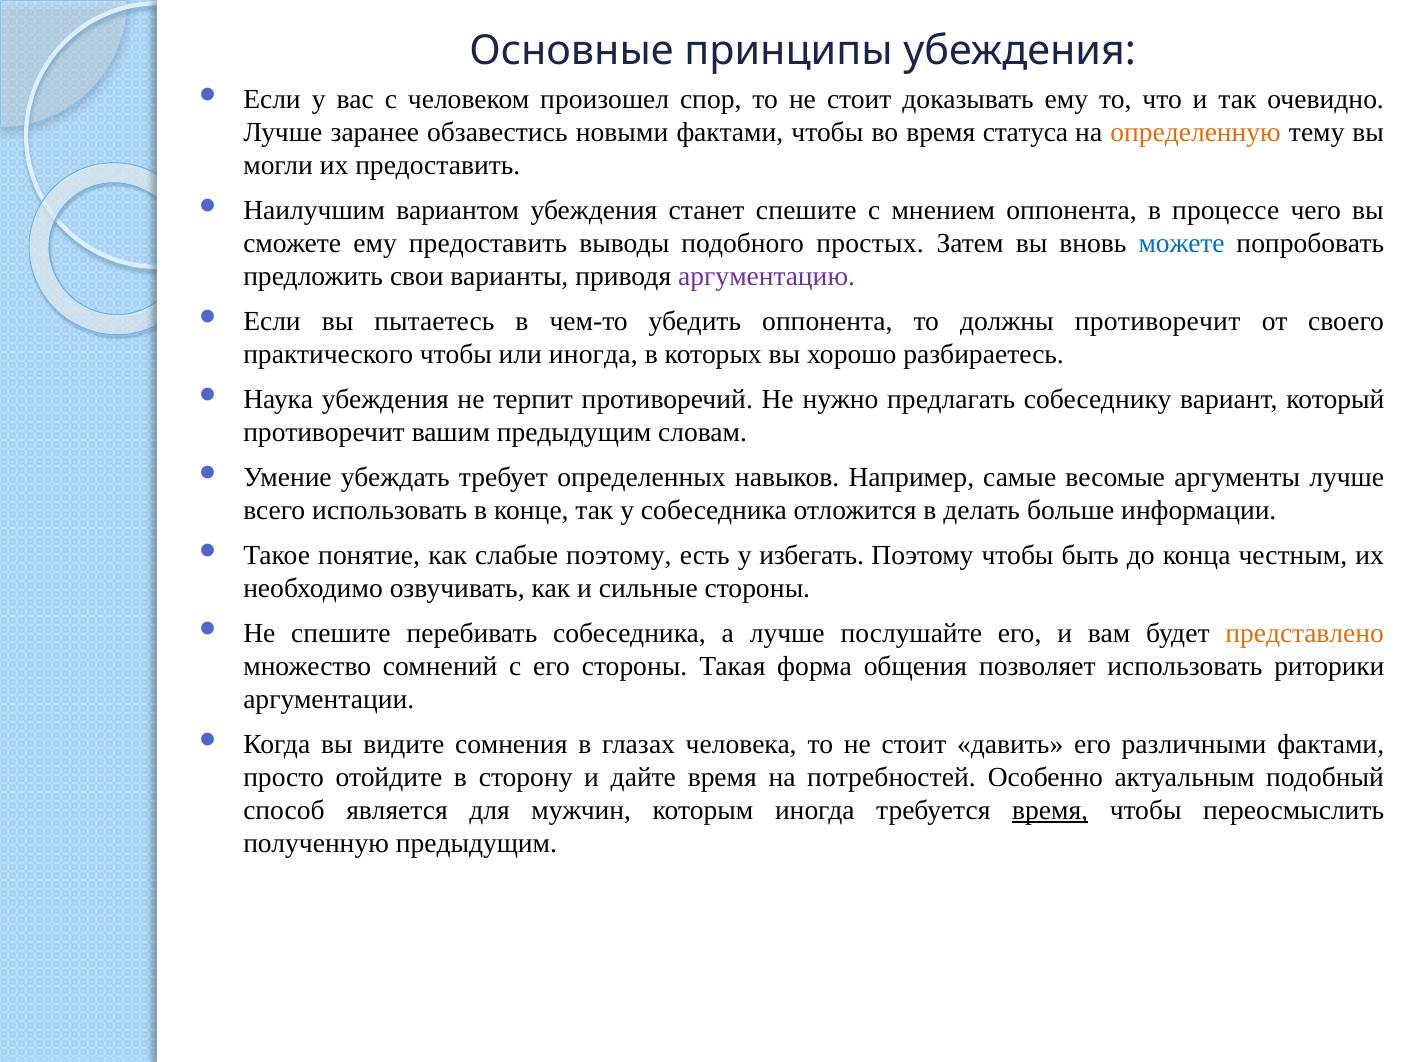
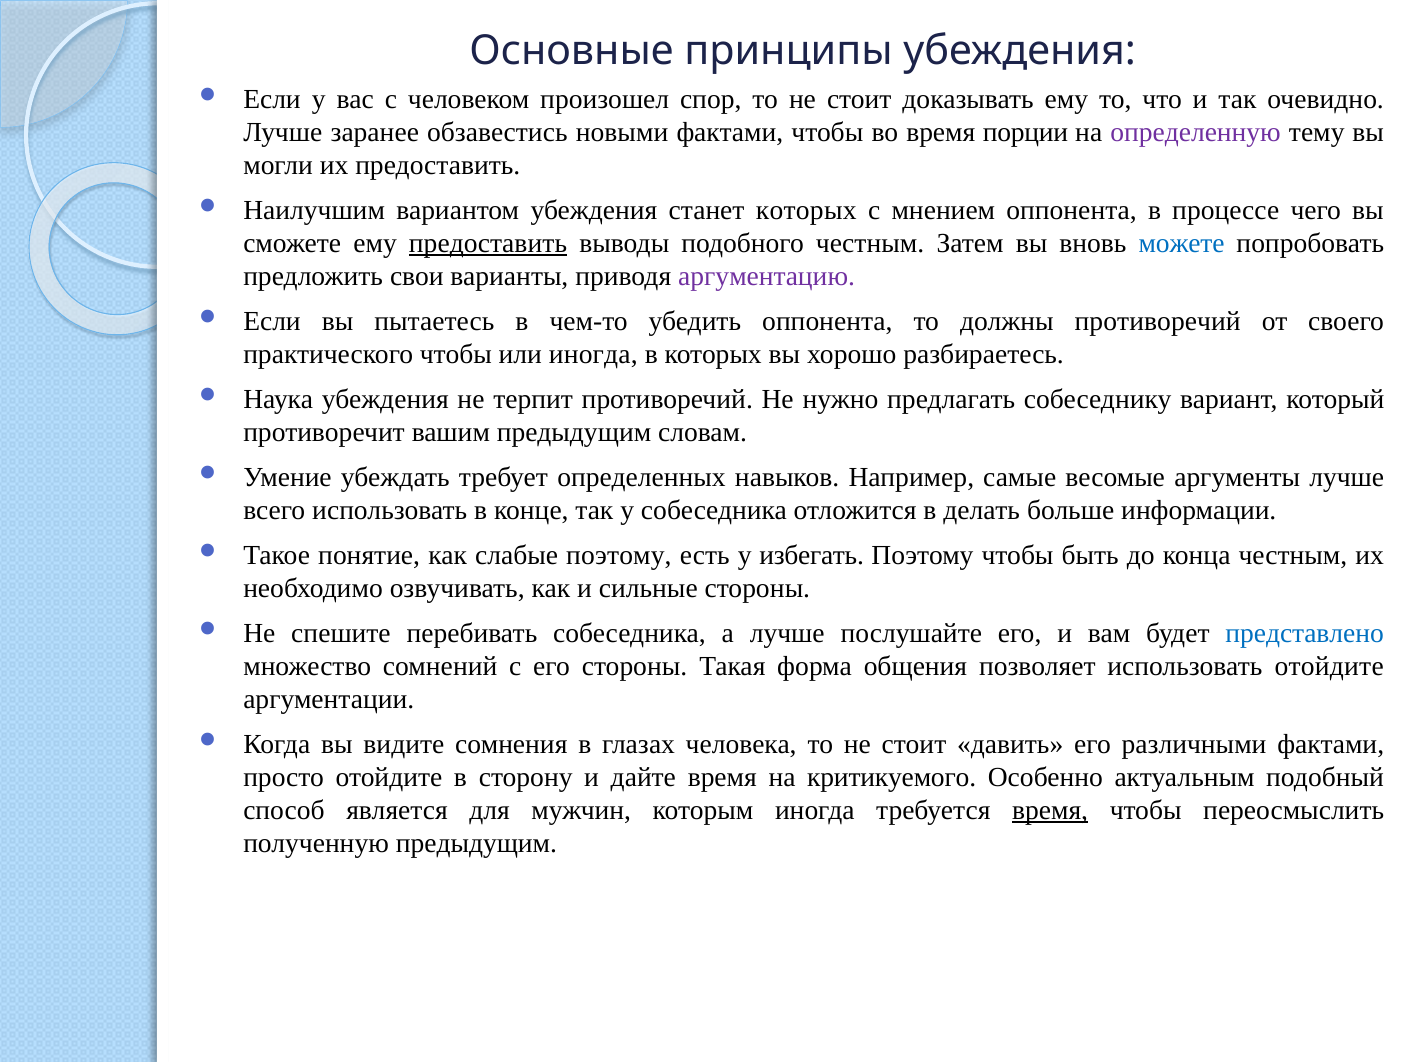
статуса: статуса -> порции
определенную colour: orange -> purple
станет спешите: спешите -> которых
предоставить at (488, 243) underline: none -> present
подобного простых: простых -> честным
должны противоречит: противоречит -> противоречий
представлено colour: orange -> blue
использовать риторики: риторики -> отойдите
потребностей: потребностей -> критикуемого
